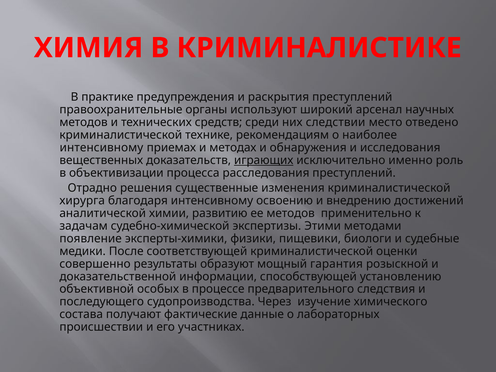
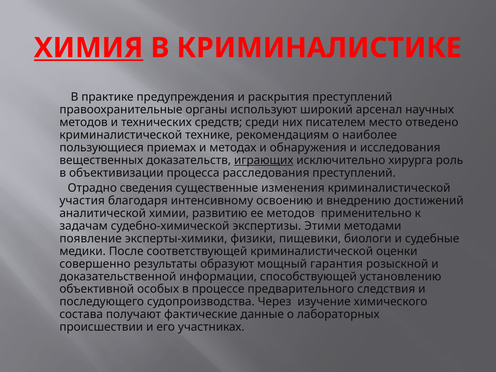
ХИМИЯ underline: none -> present
следствии: следствии -> писателем
интенсивному at (101, 148): интенсивному -> пользующиеся
именно: именно -> хирурга
решения: решения -> сведения
хирурга: хирурга -> участия
